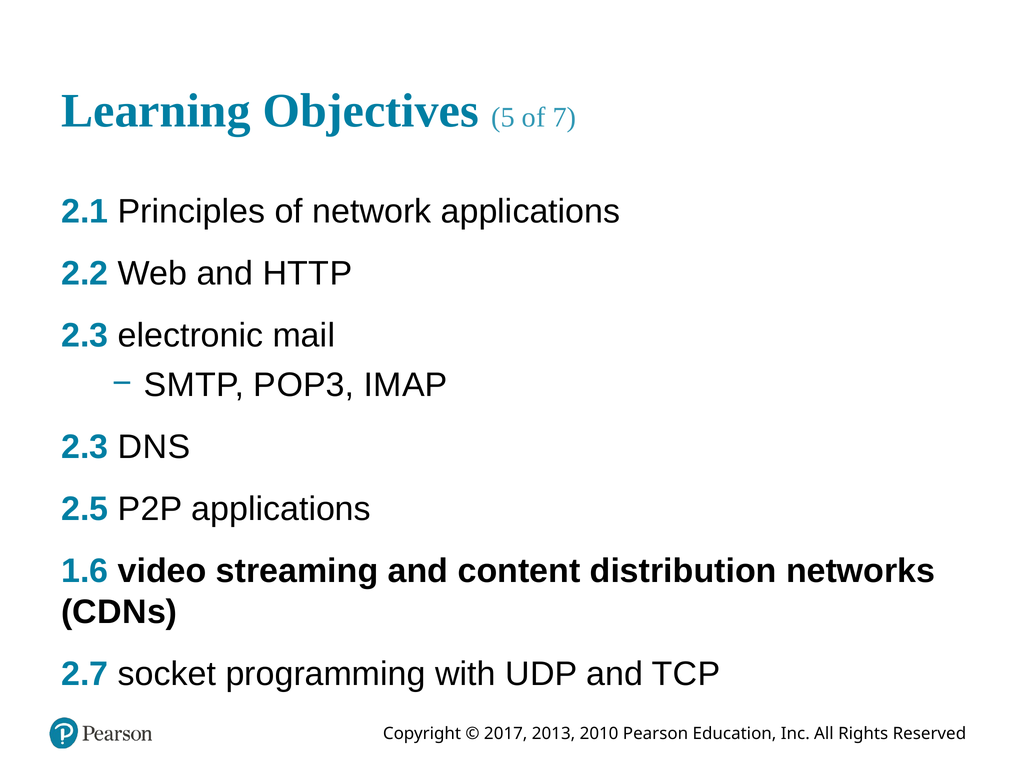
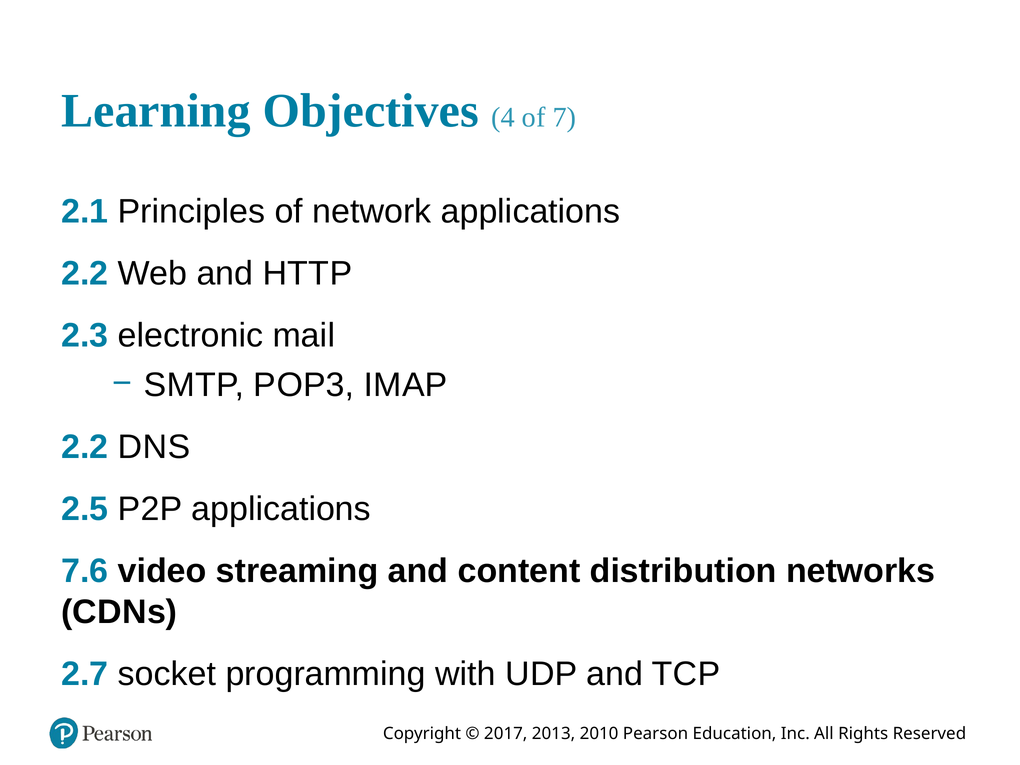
5: 5 -> 4
2.3 at (85, 447): 2.3 -> 2.2
1.6: 1.6 -> 7.6
